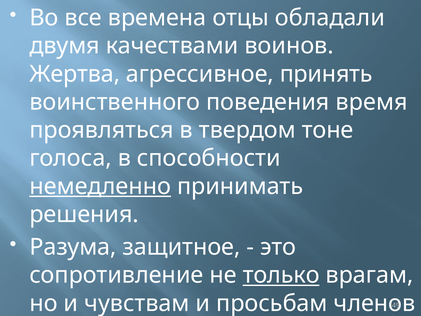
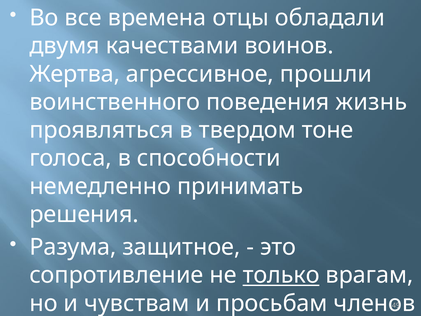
принять: принять -> прошли
время: время -> жизнь
немедленно underline: present -> none
